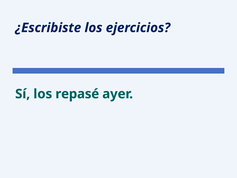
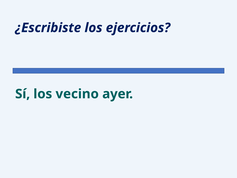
repasé: repasé -> vecino
